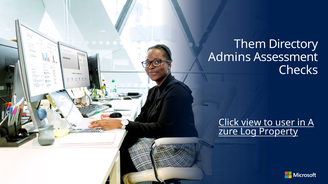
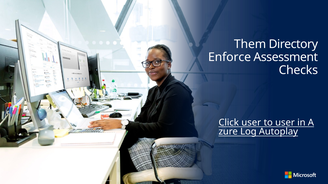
Admins: Admins -> Enforce
Click view: view -> user
Property: Property -> Autoplay
